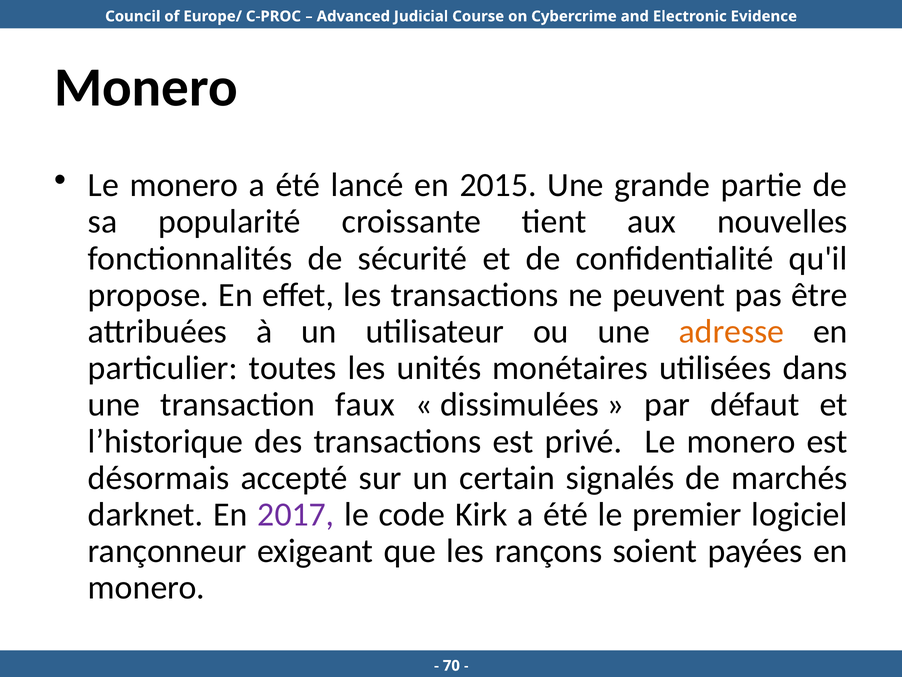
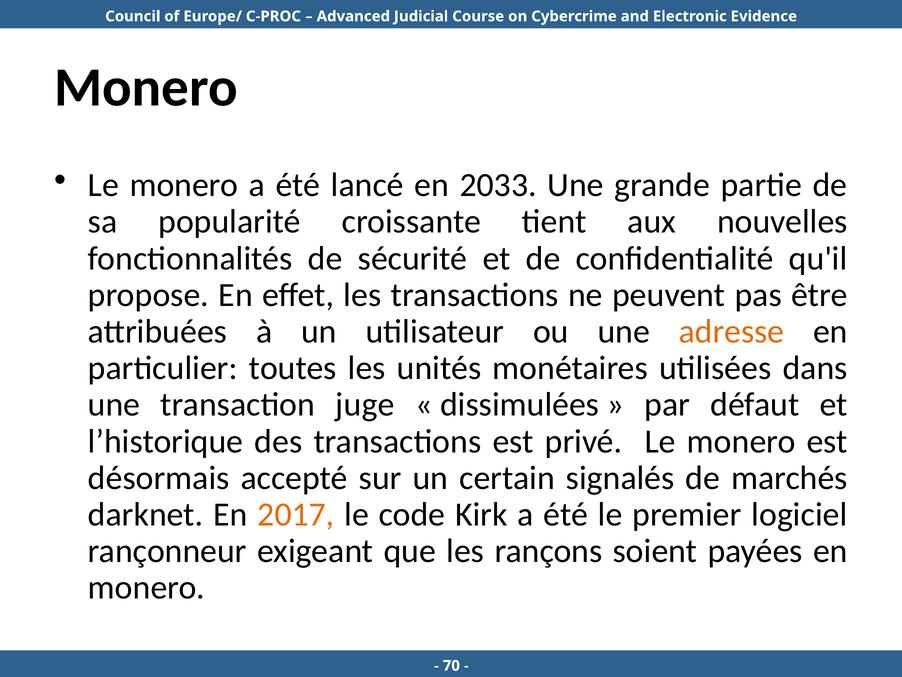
2015: 2015 -> 2033
faux: faux -> juge
2017 colour: purple -> orange
